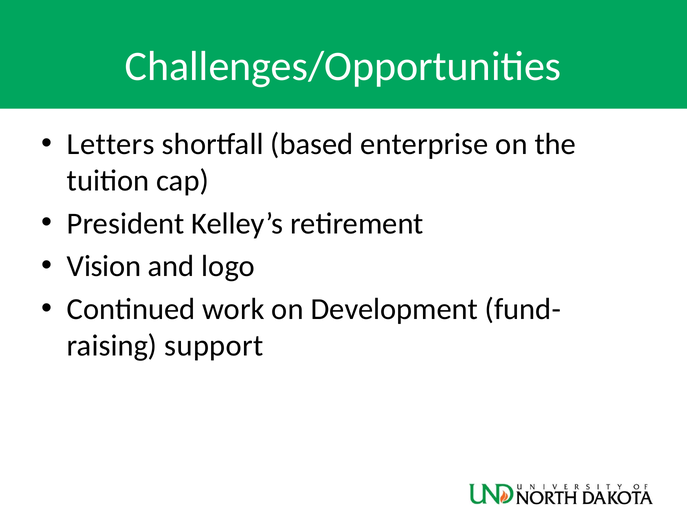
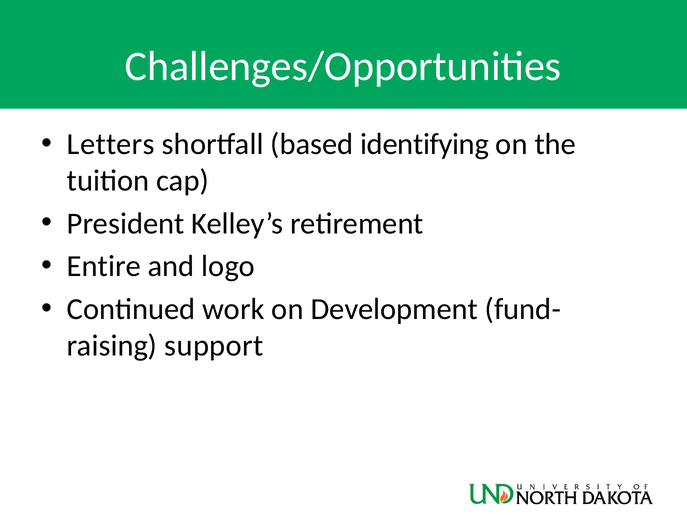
enterprise: enterprise -> identifying
Vision: Vision -> Entire
